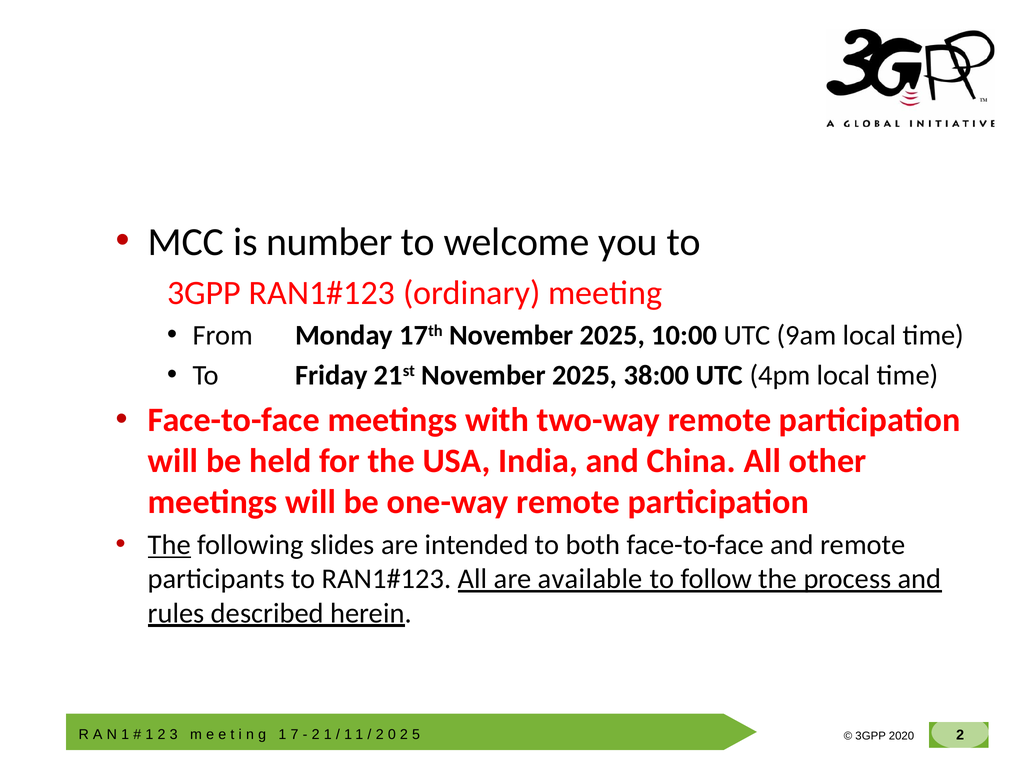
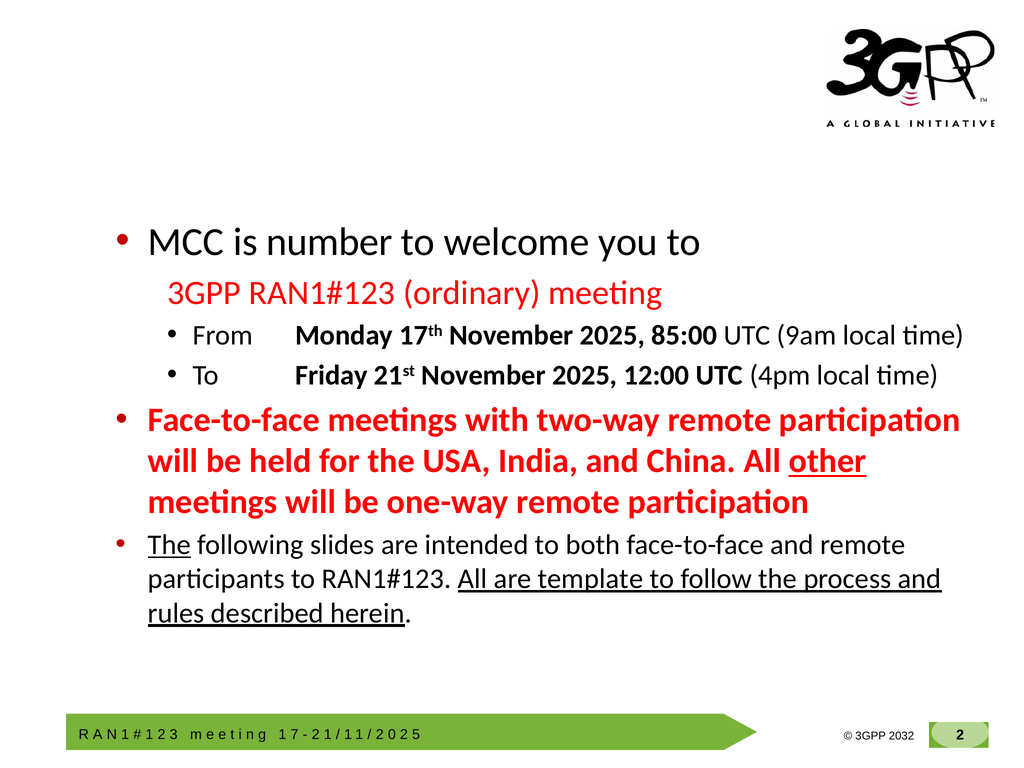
10:00: 10:00 -> 85:00
38:00: 38:00 -> 12:00
other underline: none -> present
available: available -> template
2020: 2020 -> 2032
